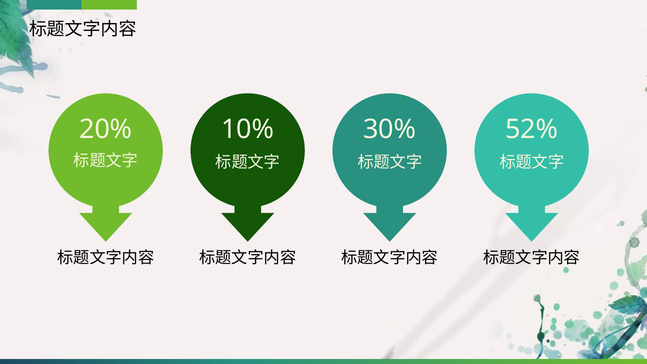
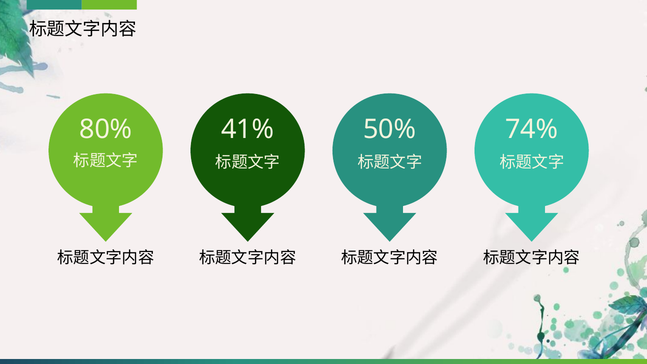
20%: 20% -> 80%
10%: 10% -> 41%
30%: 30% -> 50%
52%: 52% -> 74%
